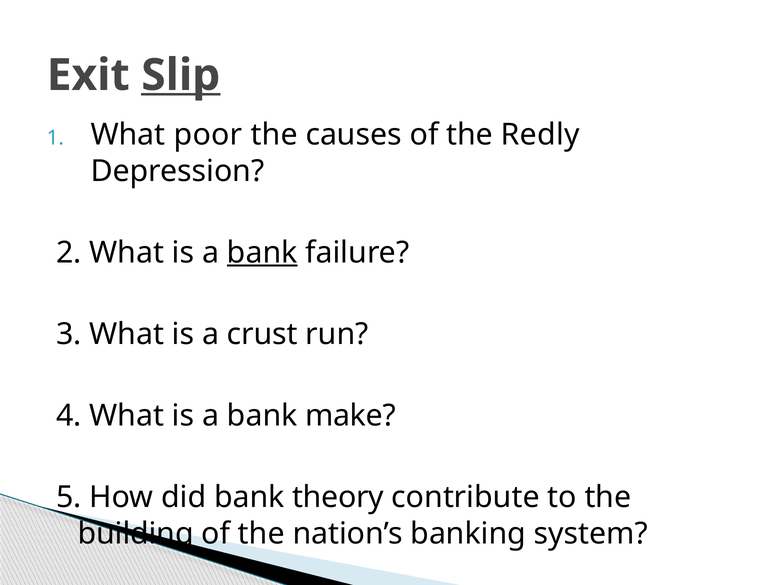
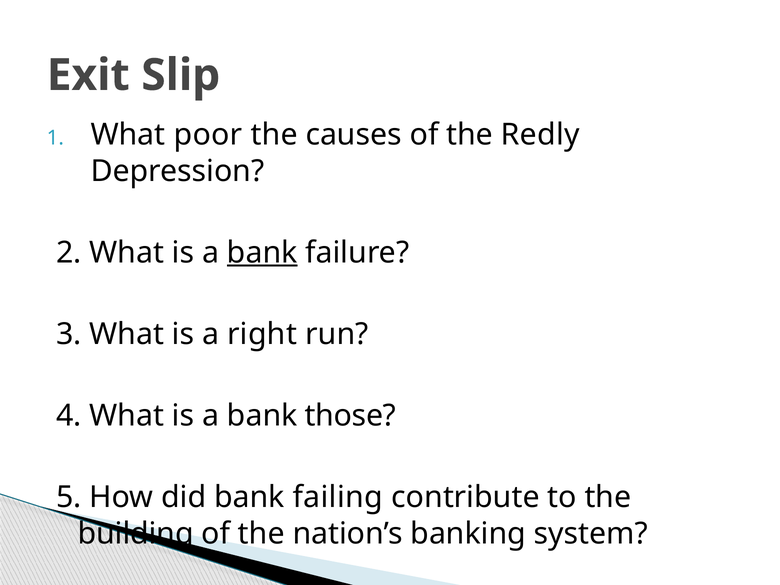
Slip underline: present -> none
crust: crust -> right
make: make -> those
theory: theory -> failing
